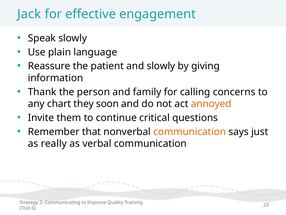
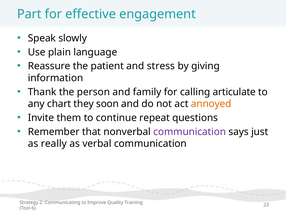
Jack: Jack -> Part
and slowly: slowly -> stress
concerns: concerns -> articulate
critical: critical -> repeat
communication at (190, 131) colour: orange -> purple
